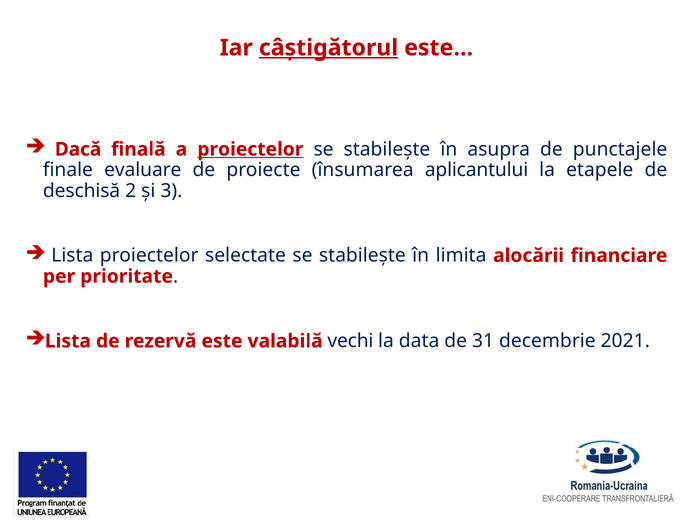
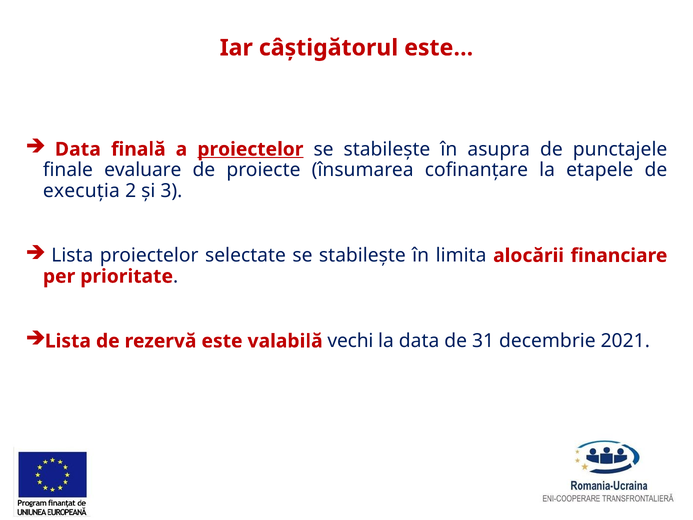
câștigătorul underline: present -> none
Dacă at (78, 149): Dacă -> Data
aplicantului: aplicantului -> cofinanțare
deschisă: deschisă -> execuția
